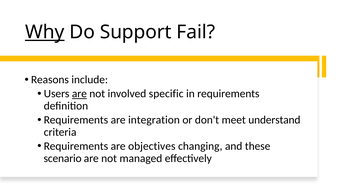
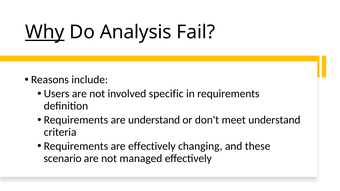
Support: Support -> Analysis
are at (79, 94) underline: present -> none
are integration: integration -> understand
are objectives: objectives -> effectively
